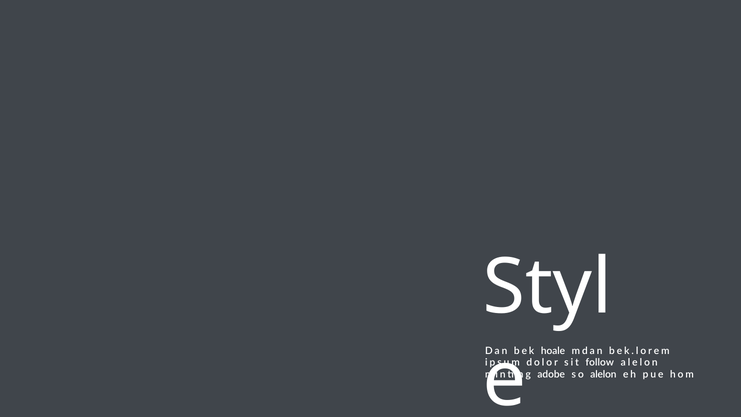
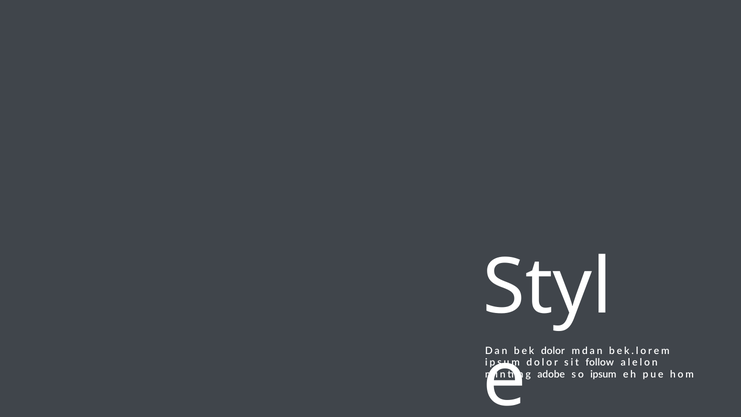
bek hoale: hoale -> dolor
so alelon: alelon -> ipsum
